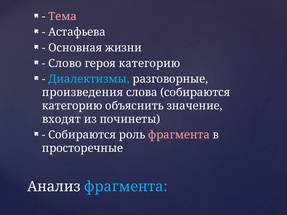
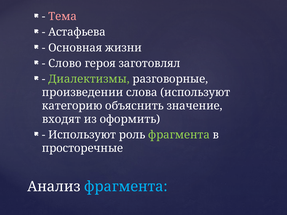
героя категорию: категорию -> заготовлял
Диалектизмы colour: light blue -> light green
произведения: произведения -> произведении
слова собираются: собираются -> используют
починеты: починеты -> оформить
Собираются at (82, 135): Собираются -> Используют
фрагмента at (179, 135) colour: pink -> light green
